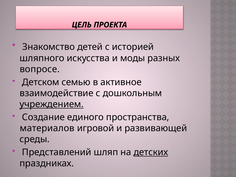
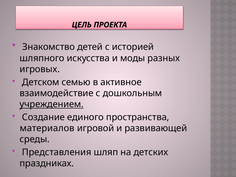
вопросе: вопросе -> игровых
Представлений: Представлений -> Представления
детских underline: present -> none
